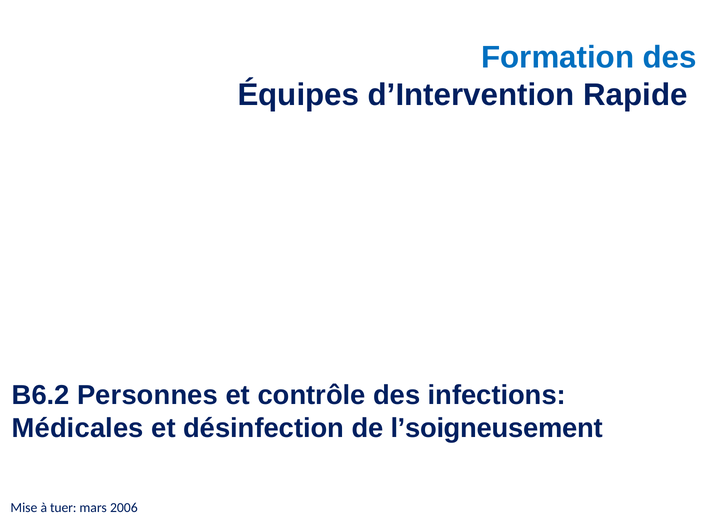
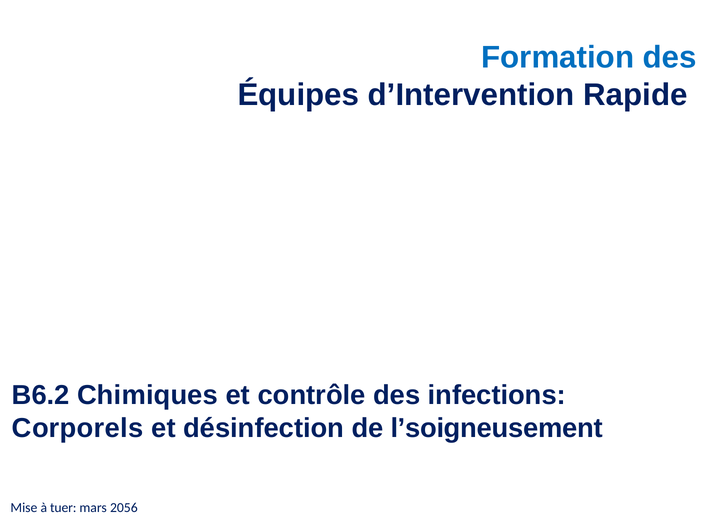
Personnes: Personnes -> Chimiques
Médicales: Médicales -> Corporels
2006: 2006 -> 2056
